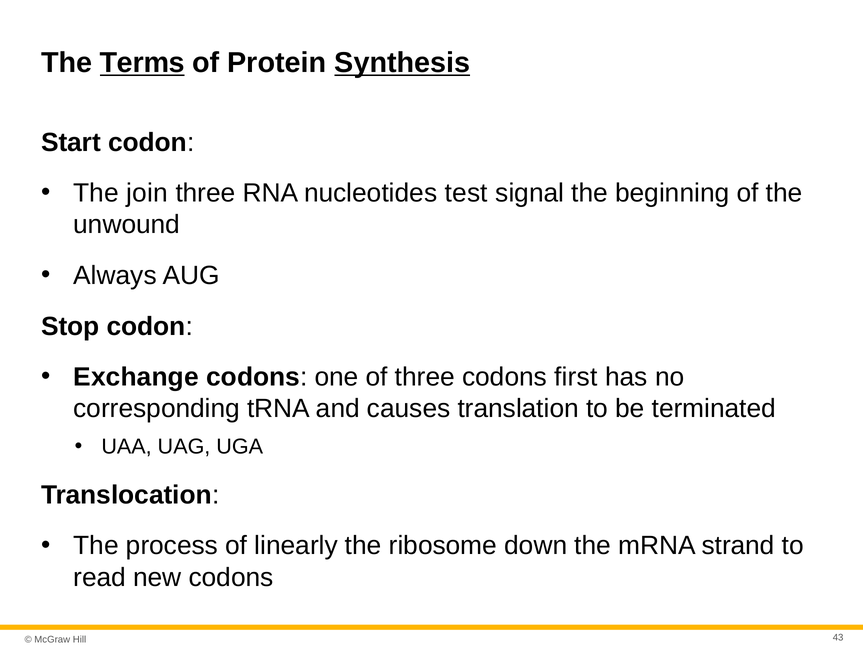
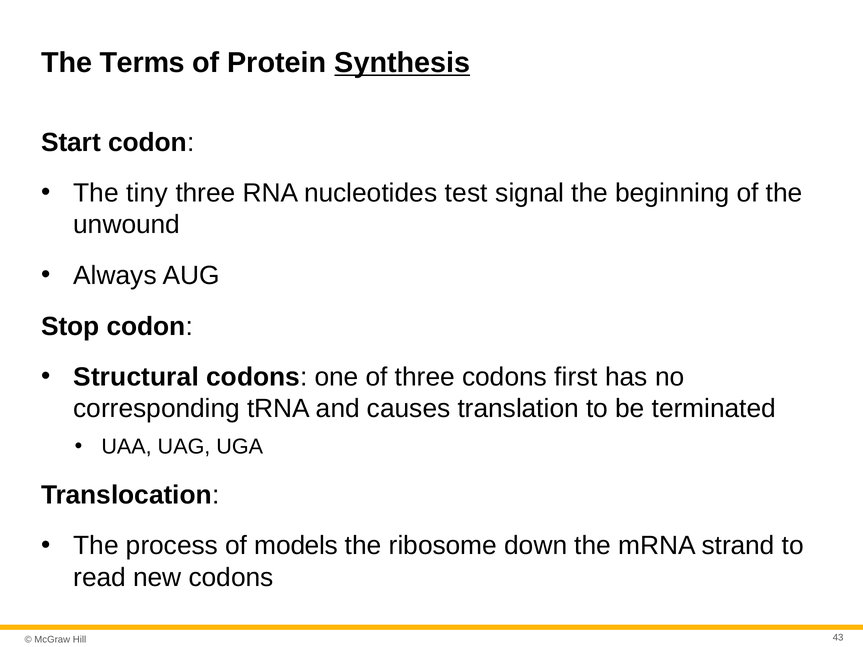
Terms underline: present -> none
join: join -> tiny
Exchange: Exchange -> Structural
linearly: linearly -> models
